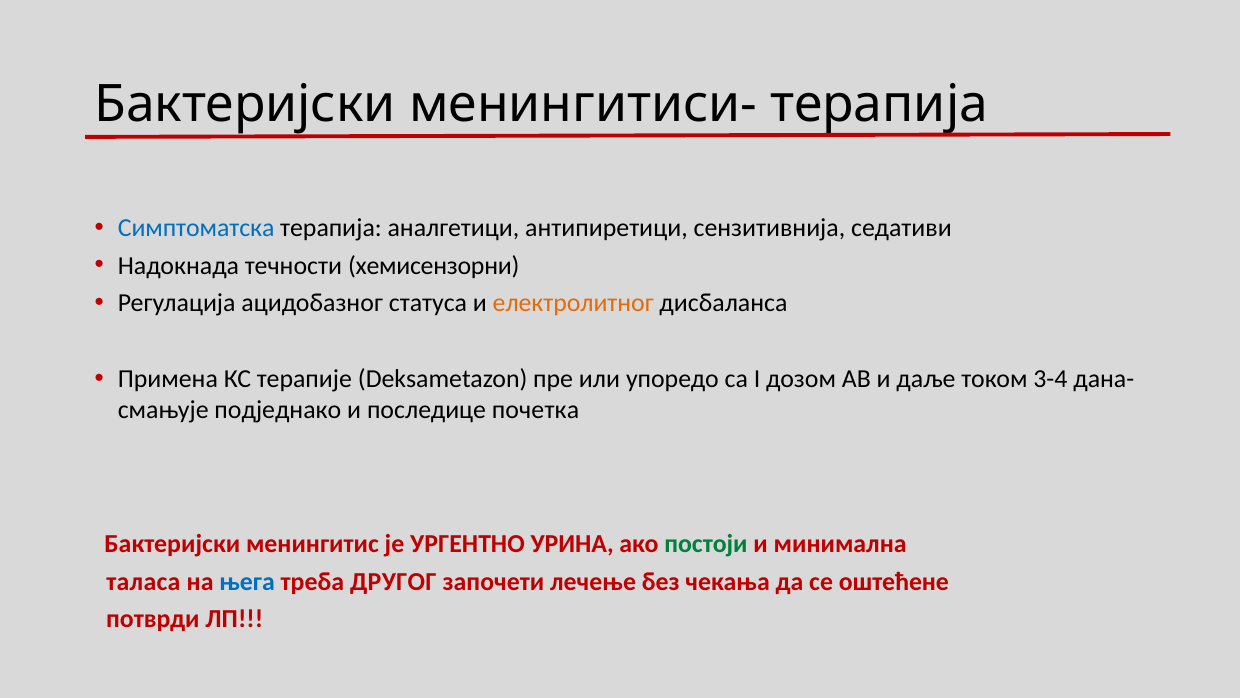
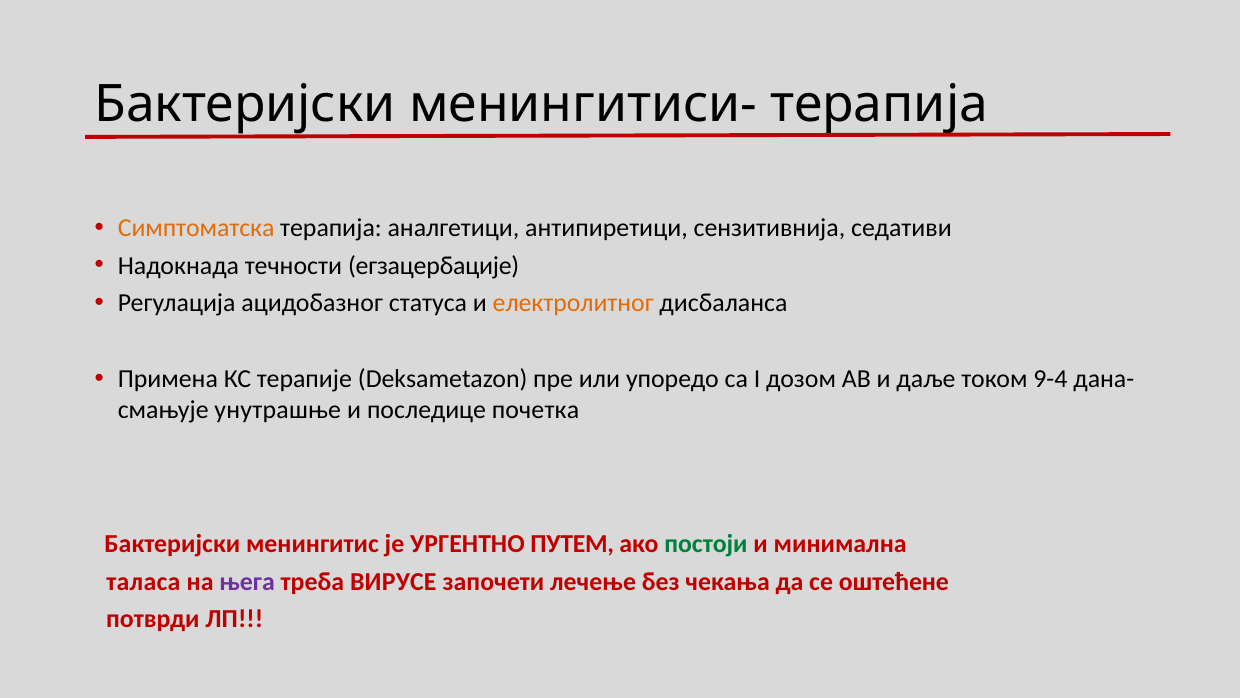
Симптоматска colour: blue -> orange
хемисензорни: хемисензорни -> егзацербације
3-4: 3-4 -> 9-4
подједнако: подједнако -> унутрашње
УРИНА: УРИНА -> ПУТЕМ
њега colour: blue -> purple
ДРУГОГ: ДРУГОГ -> ВИРУСЕ
